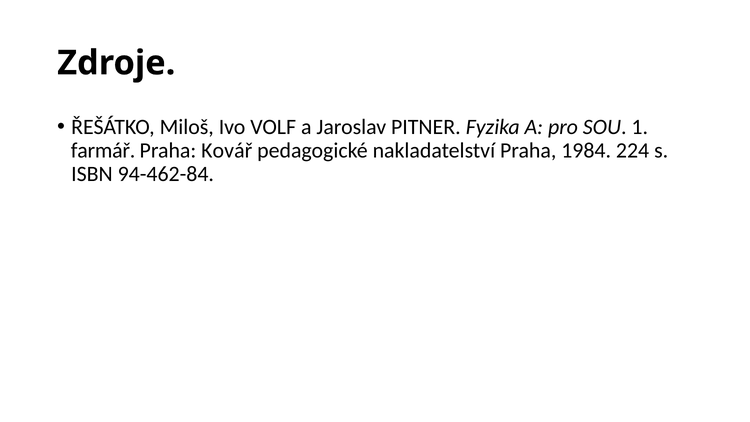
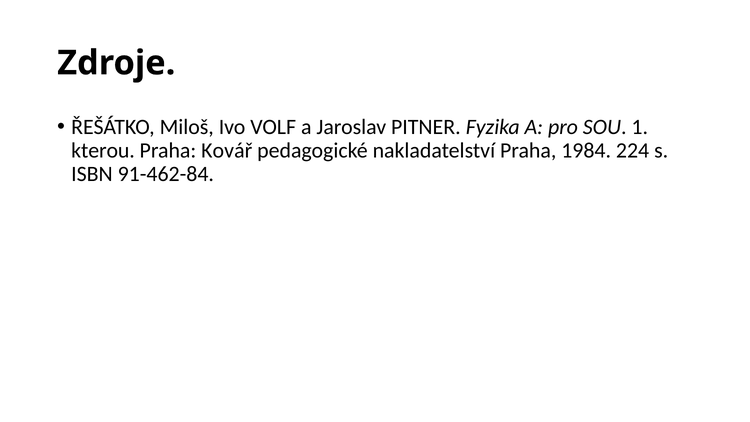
farmář: farmář -> kterou
94-462-84: 94-462-84 -> 91-462-84
